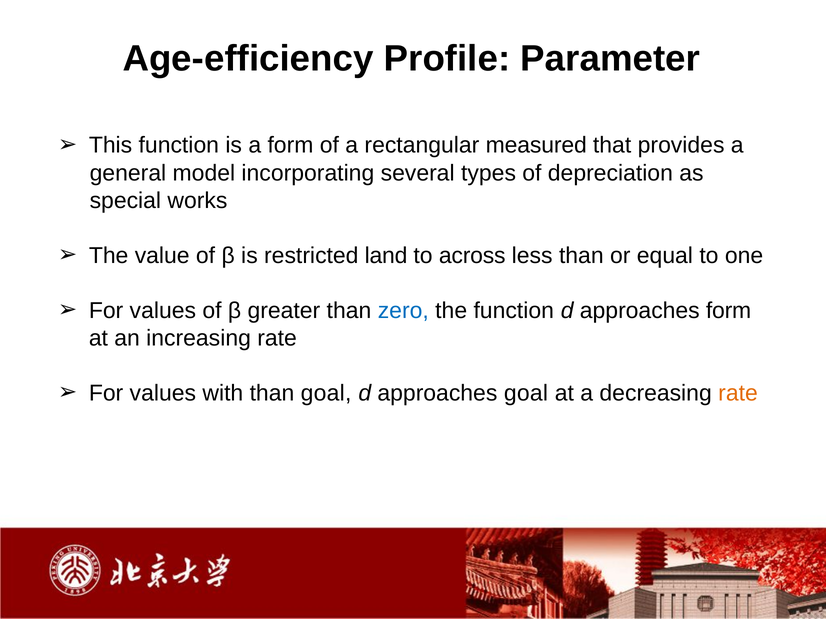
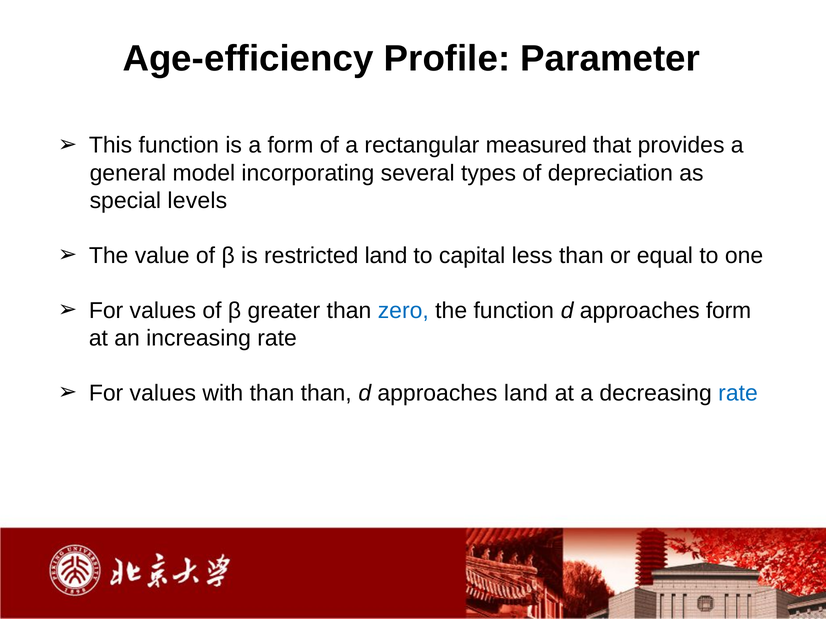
works: works -> levels
across: across -> capital
than goal: goal -> than
approaches goal: goal -> land
rate at (738, 393) colour: orange -> blue
